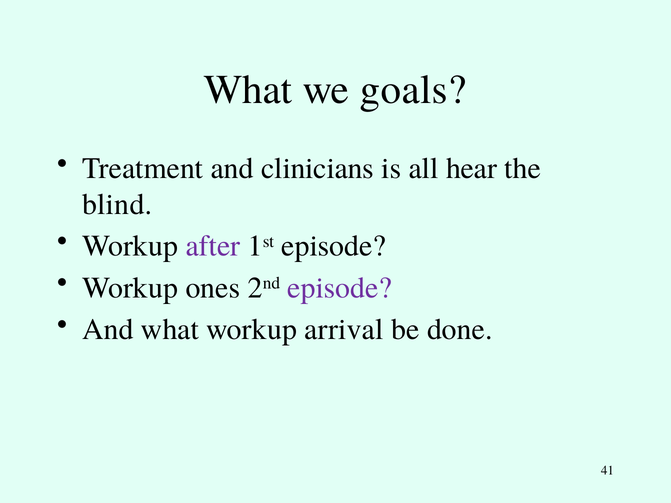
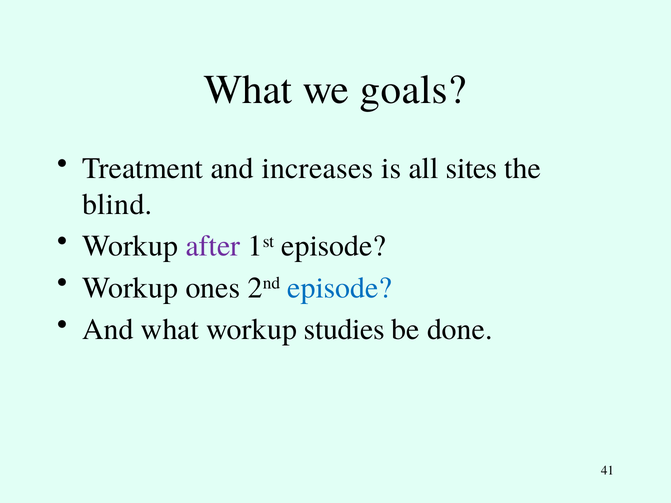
clinicians: clinicians -> increases
hear: hear -> sites
episode at (340, 288) colour: purple -> blue
arrival: arrival -> studies
